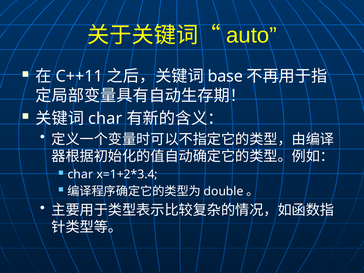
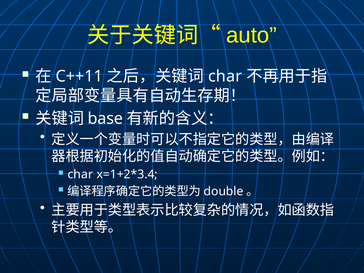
base at (225, 76): base -> char
char at (105, 118): char -> base
